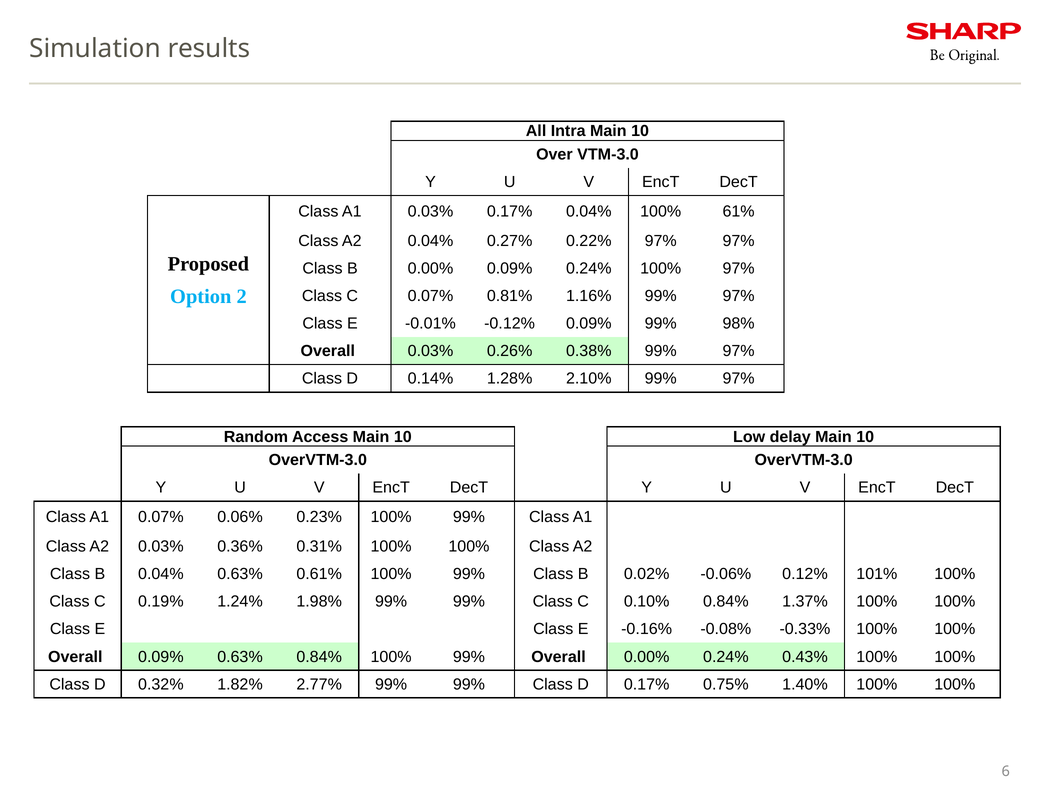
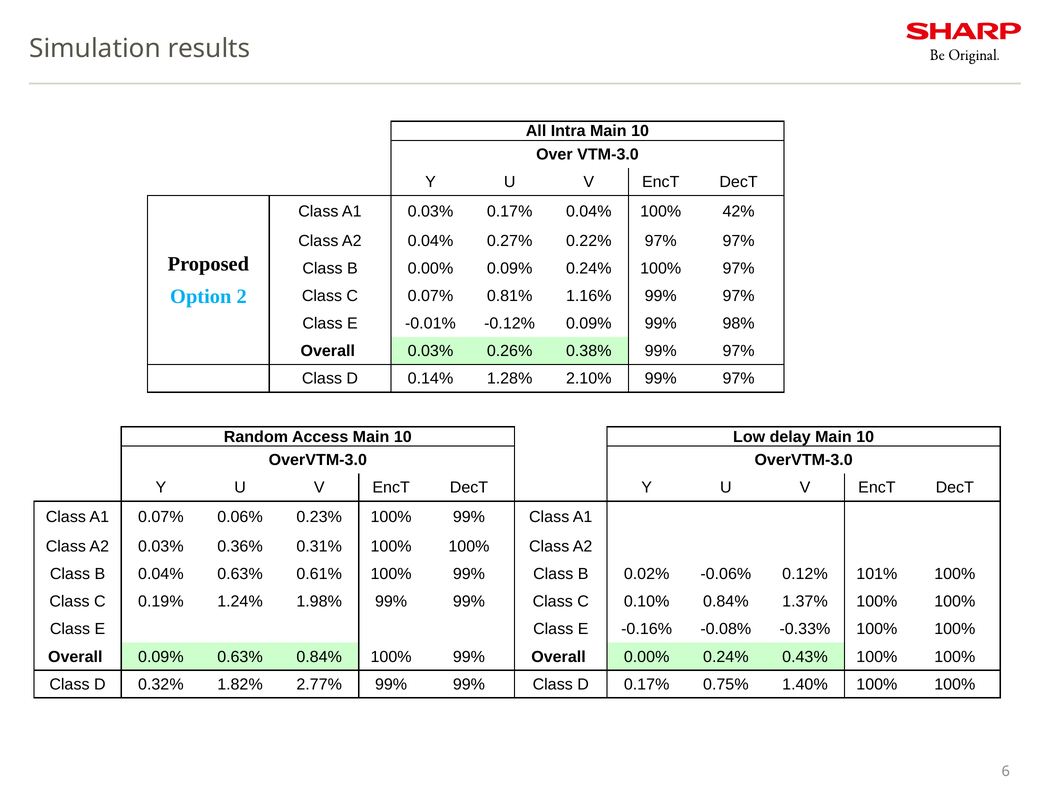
61%: 61% -> 42%
